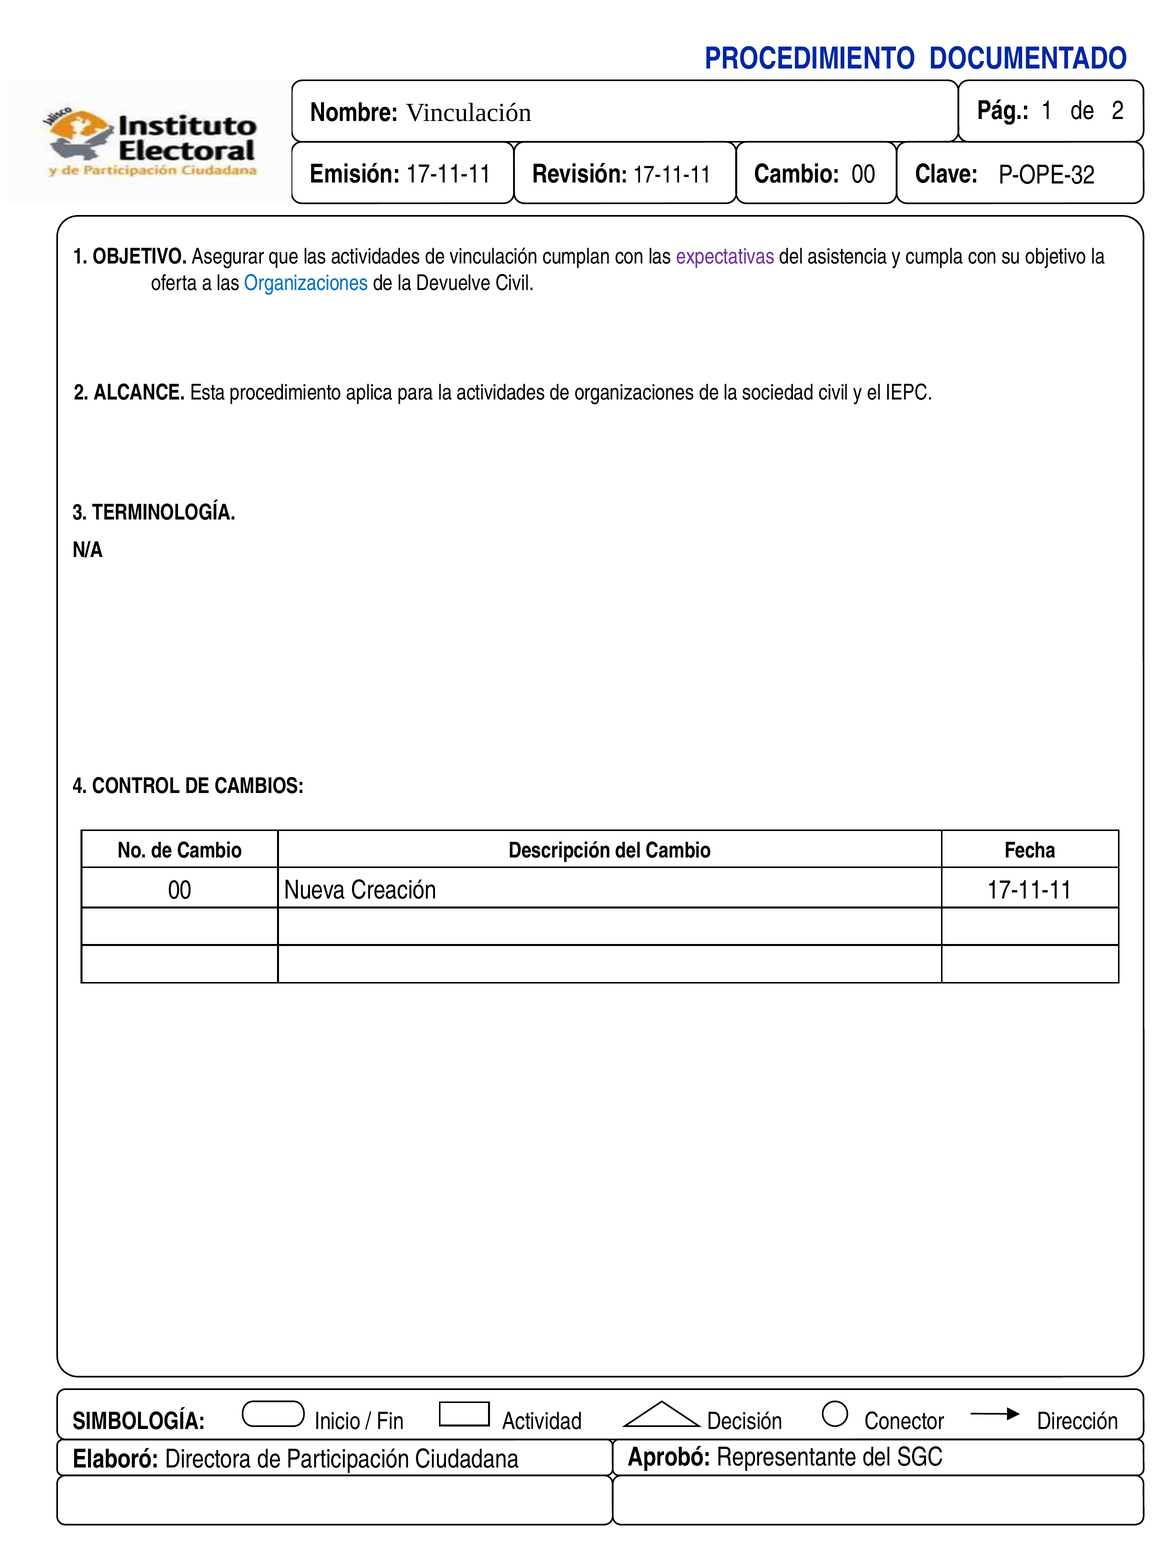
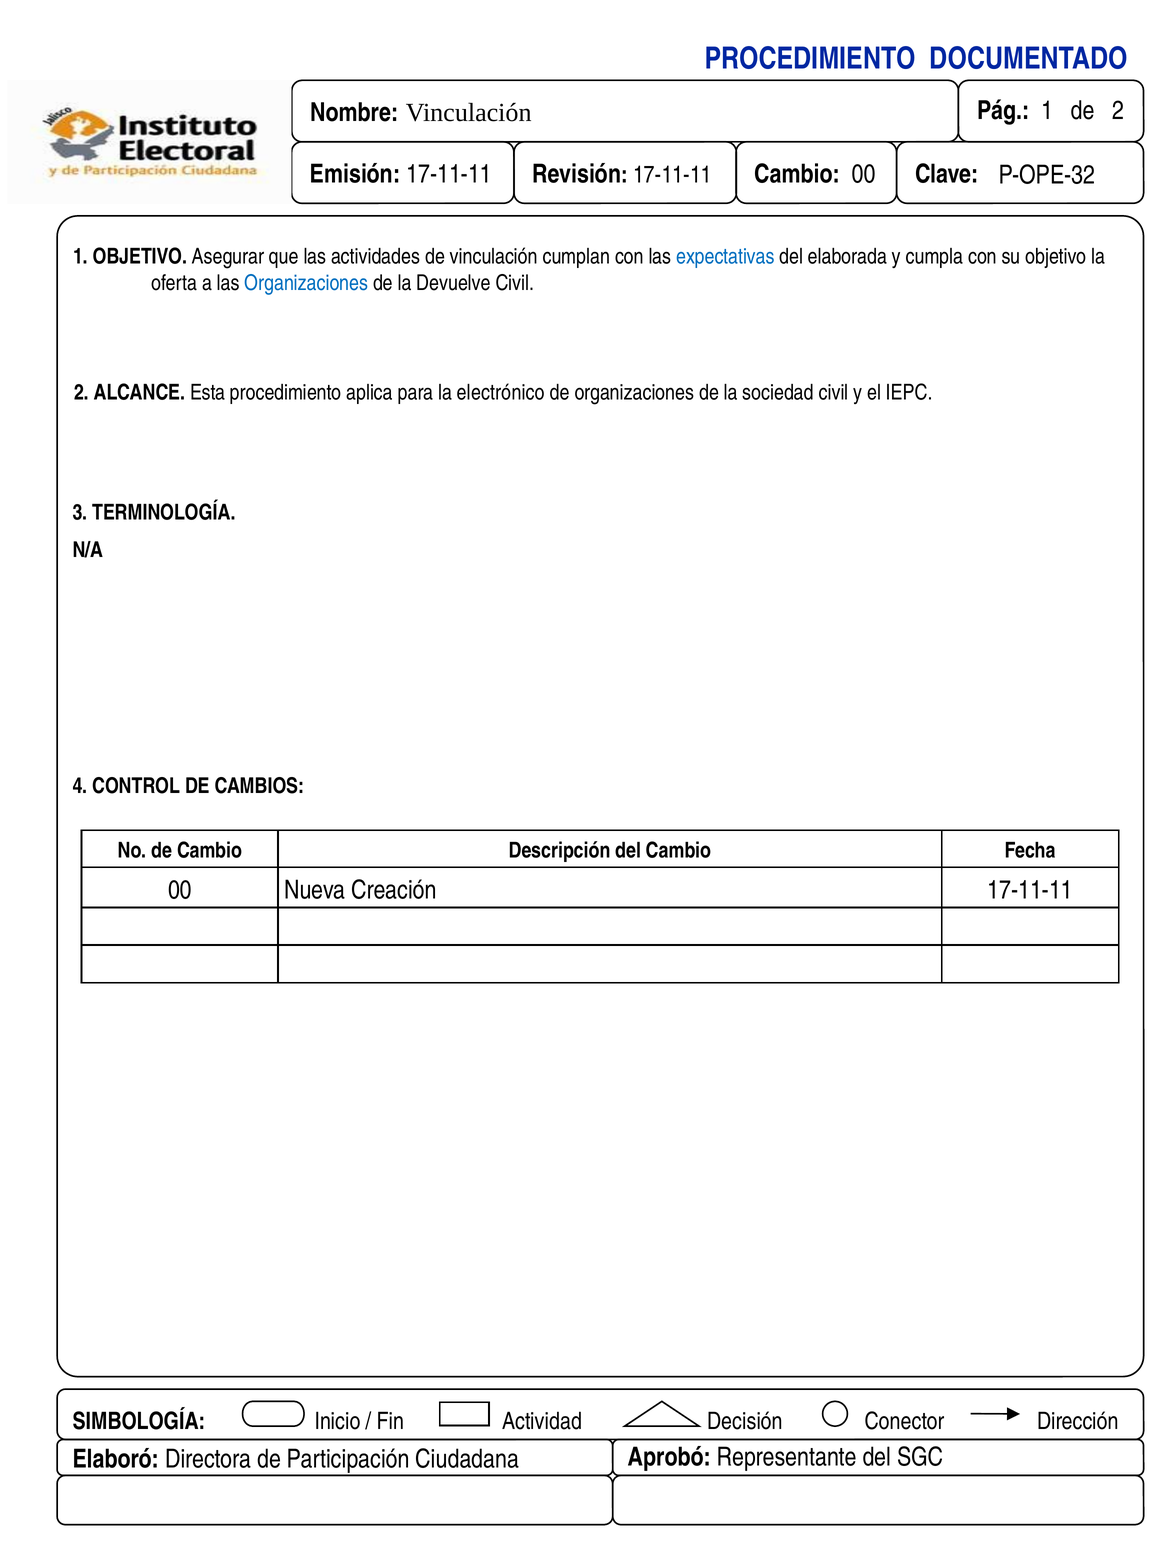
expectativas colour: purple -> blue
asistencia: asistencia -> elaborada
la actividades: actividades -> electrónico
